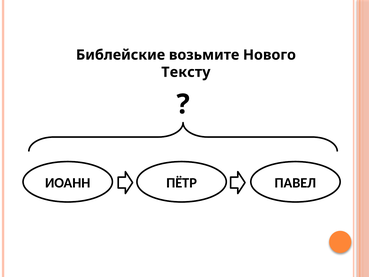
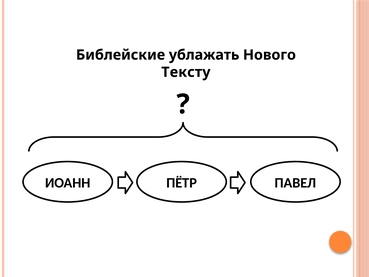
возьмите: возьмите -> ублажать
